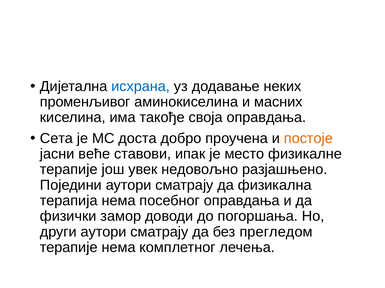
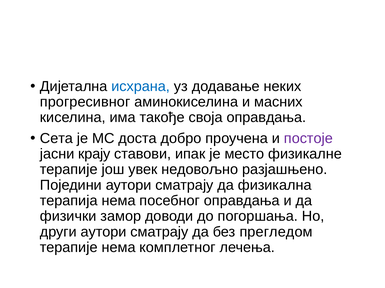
променљивог: променљивог -> прогресивног
постоје colour: orange -> purple
веће: веће -> крају
